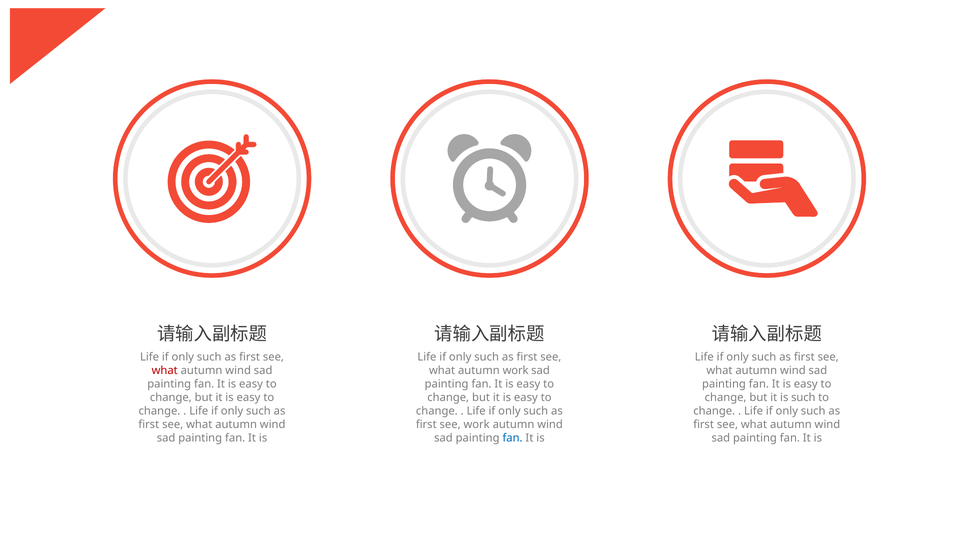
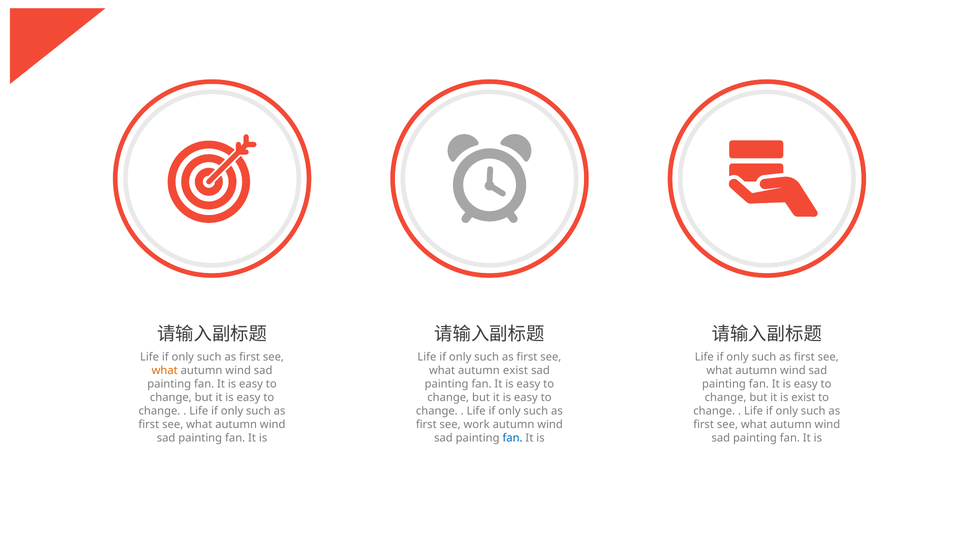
what at (165, 370) colour: red -> orange
autumn work: work -> exist
is such: such -> exist
